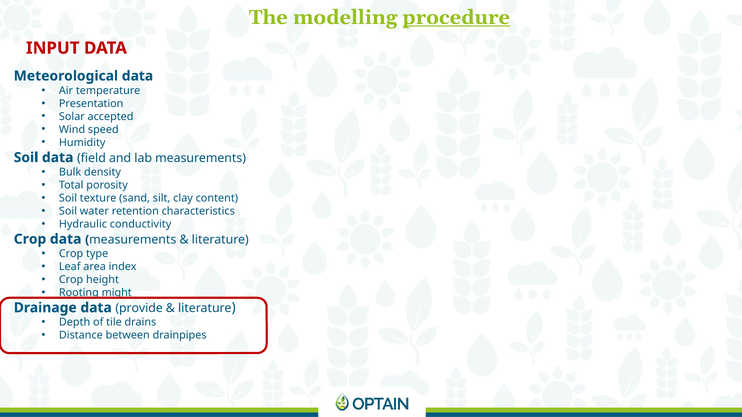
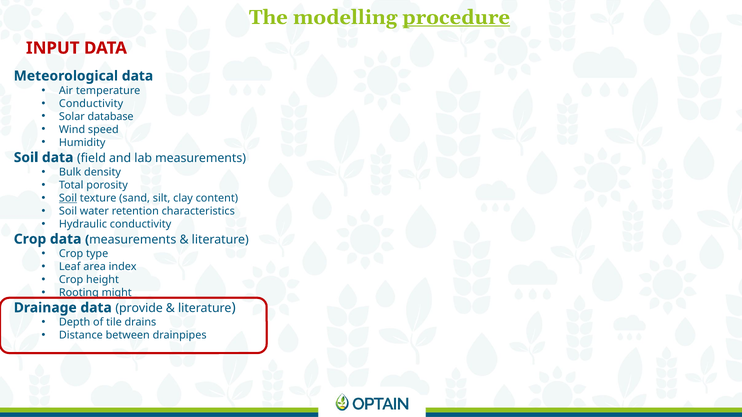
Presentation at (91, 104): Presentation -> Conductivity
accepted: accepted -> database
Soil at (68, 198) underline: none -> present
